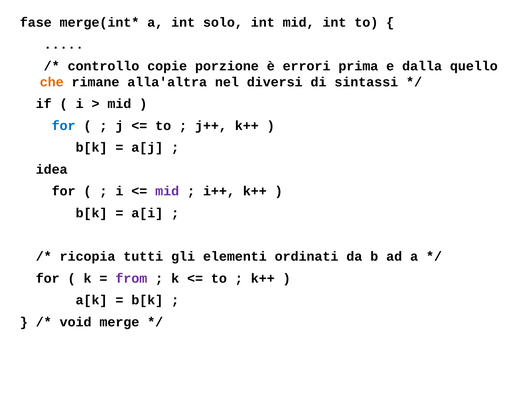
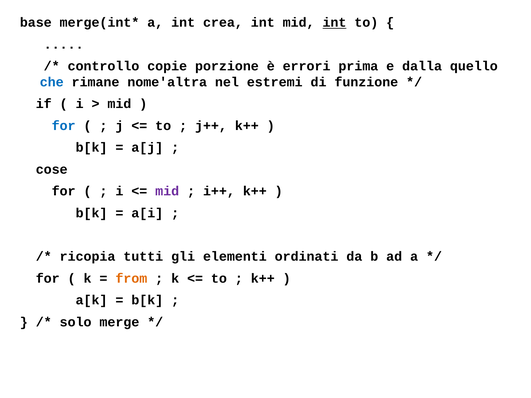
fase: fase -> base
solo: solo -> crea
int at (334, 23) underline: none -> present
che colour: orange -> blue
alla'altra: alla'altra -> nome'altra
diversi: diversi -> estremi
sintassi: sintassi -> funzione
idea: idea -> cose
from colour: purple -> orange
void: void -> solo
